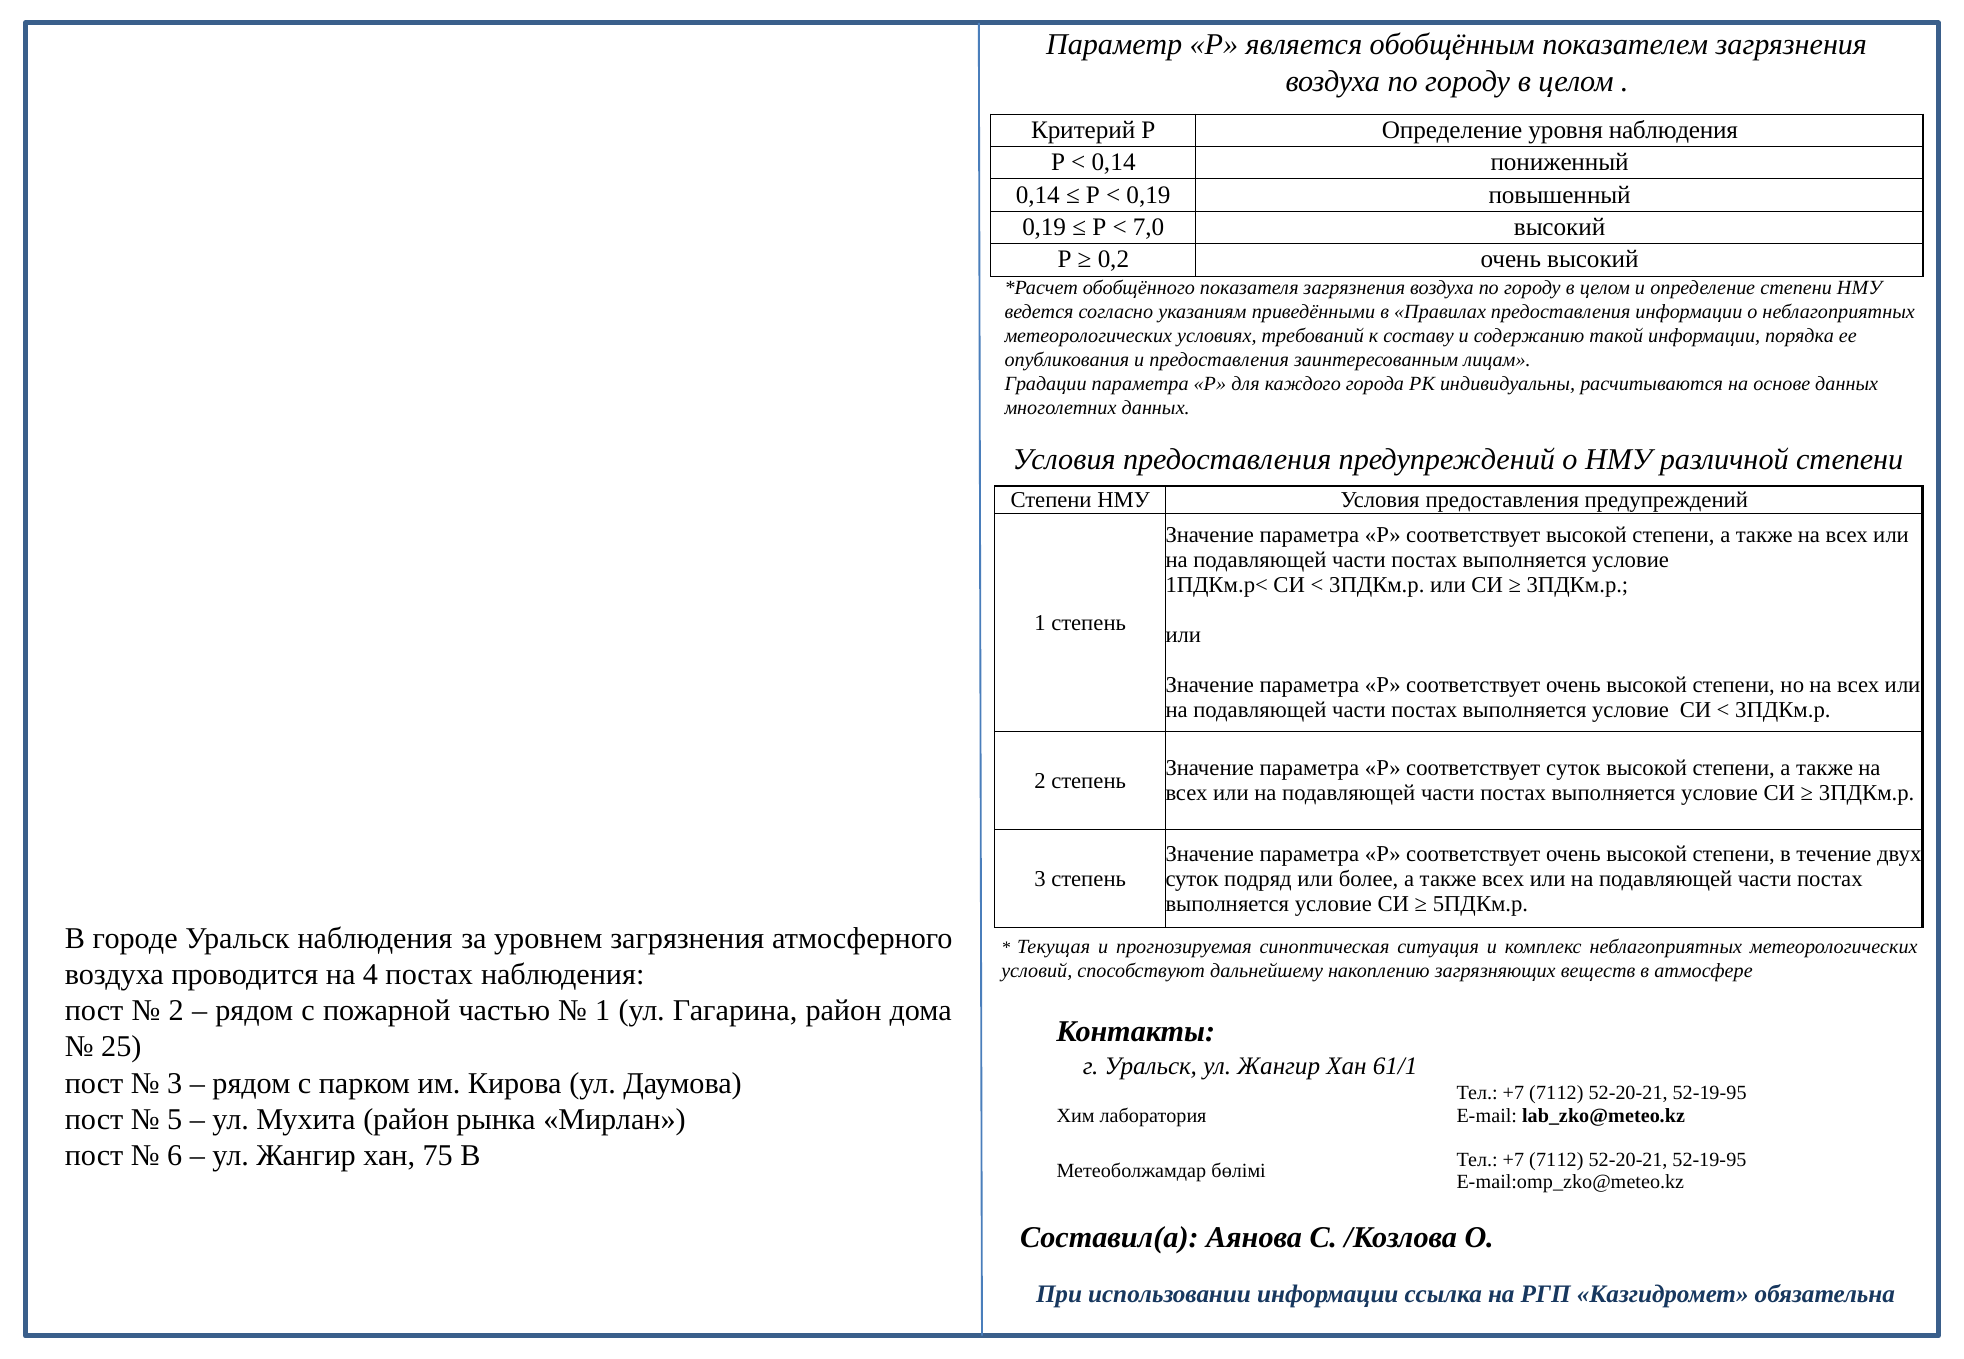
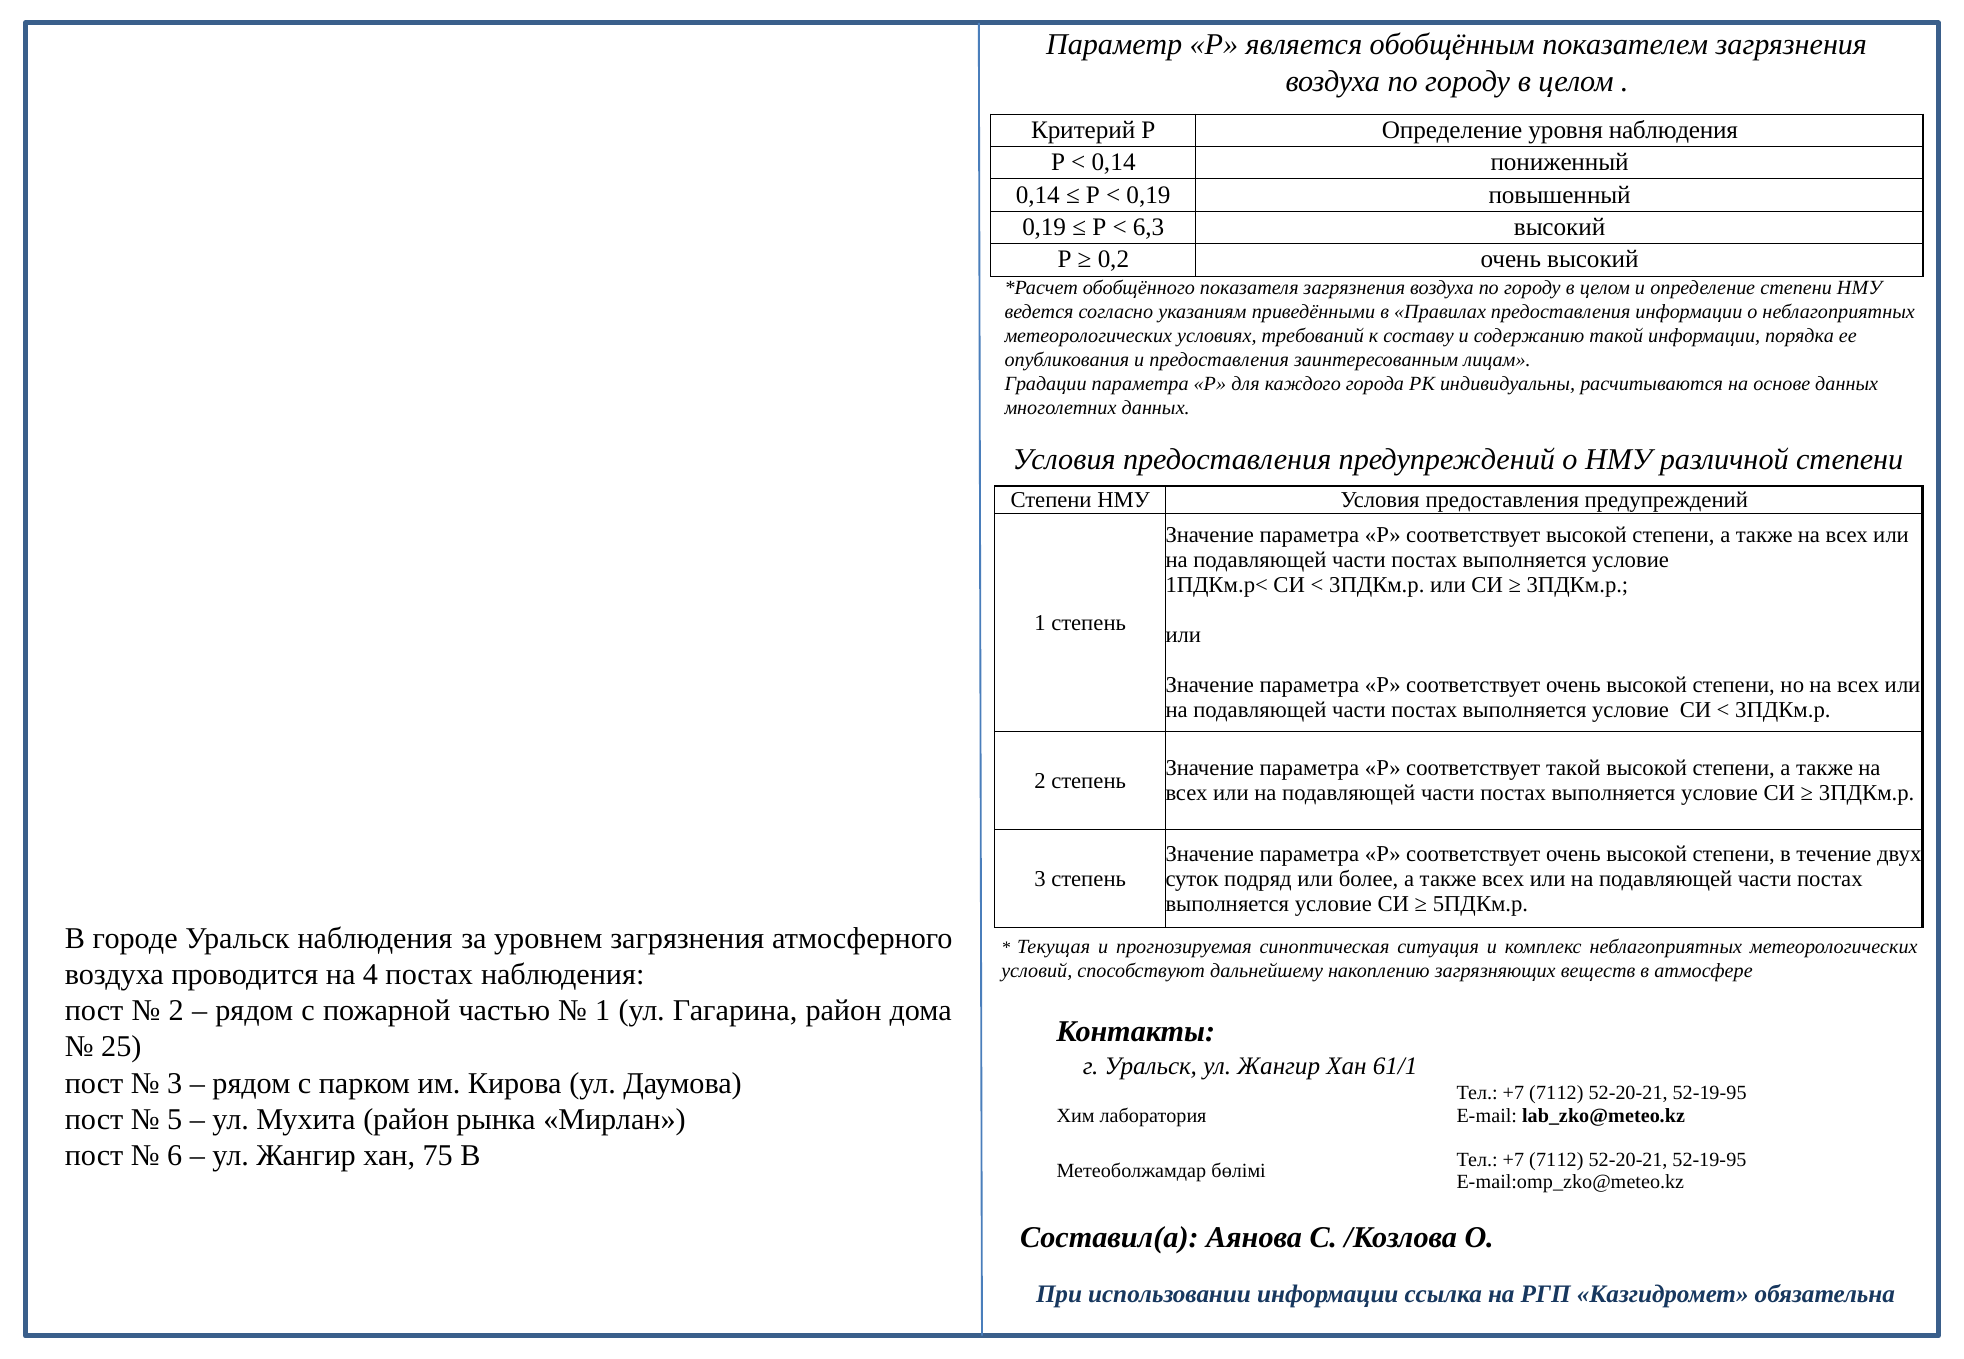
7,0: 7,0 -> 6,3
соответствует суток: суток -> такой
